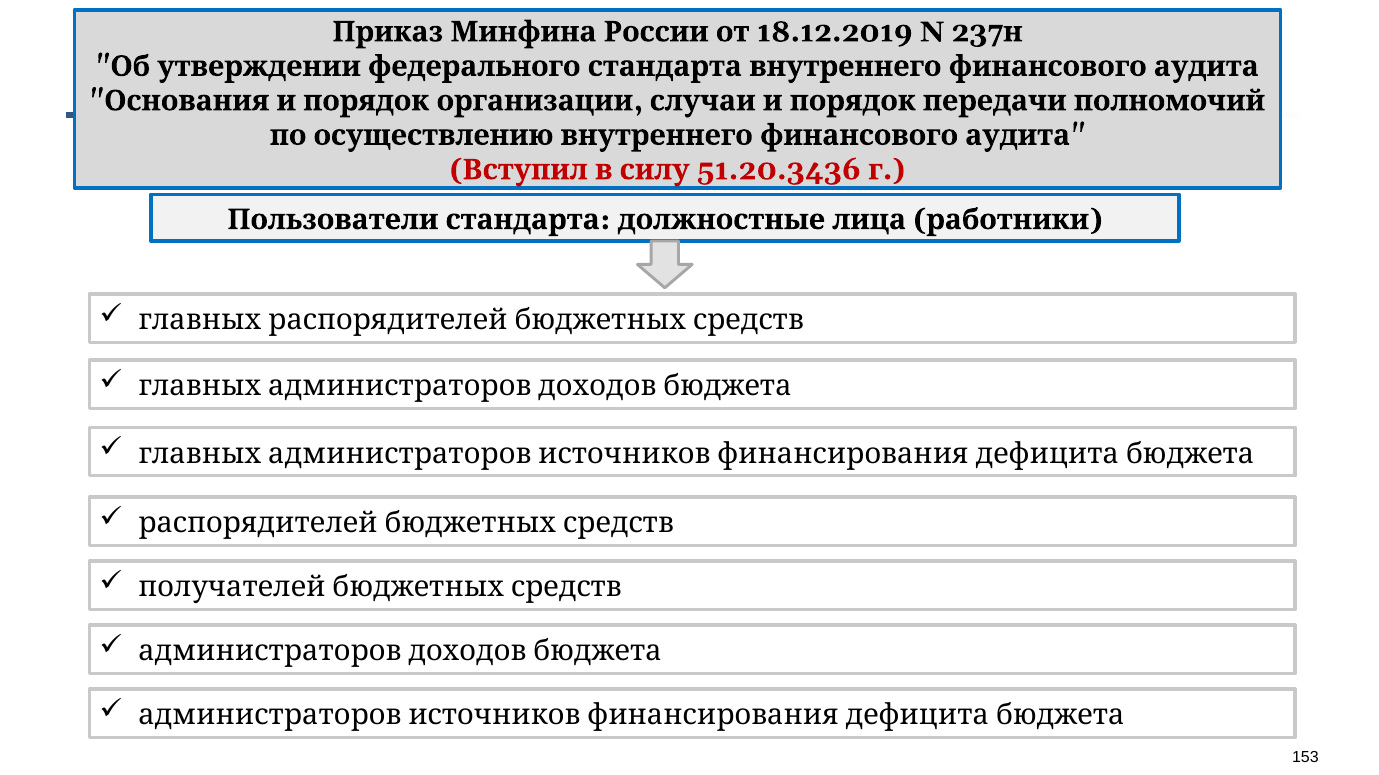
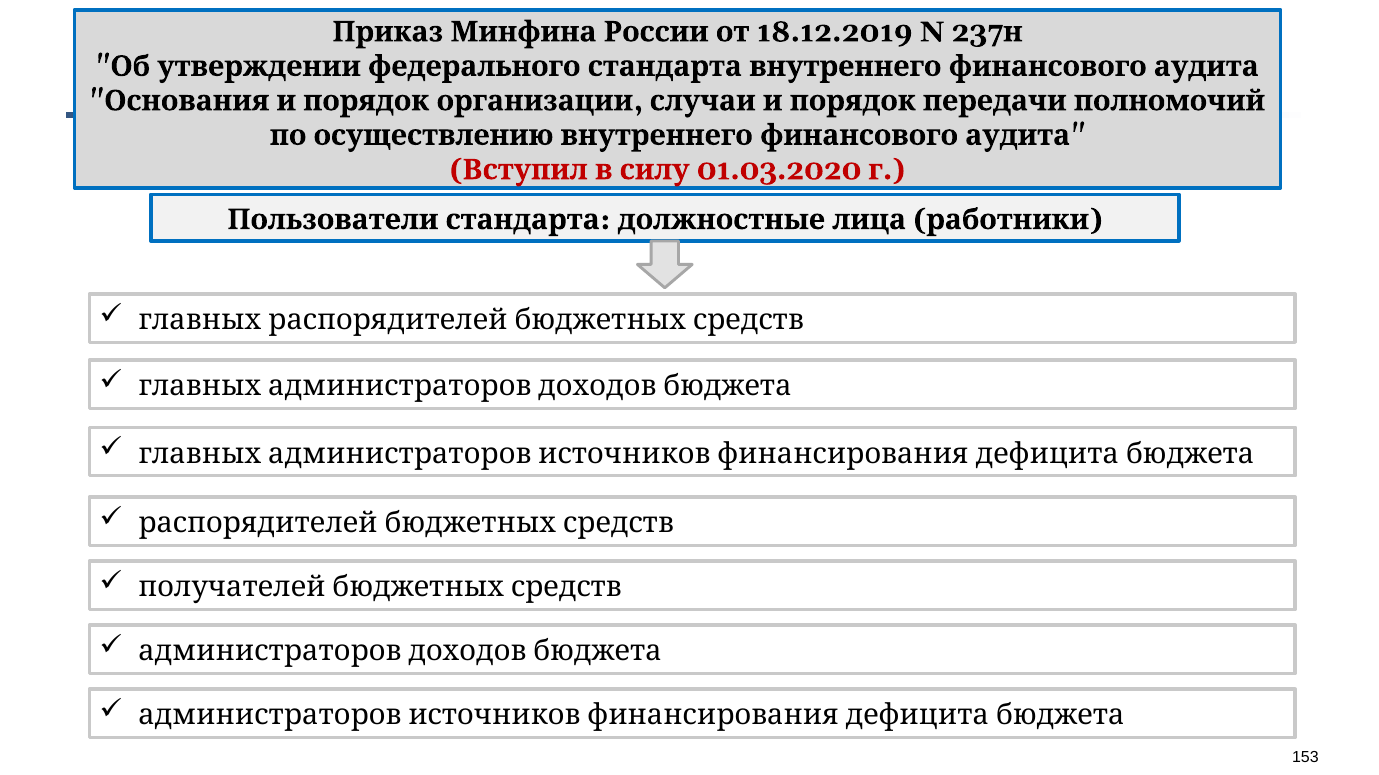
51.20.3436: 51.20.3436 -> 01.03.2020
